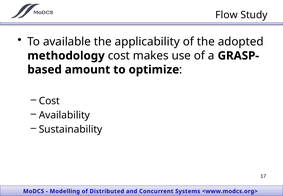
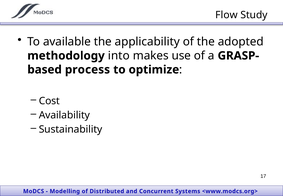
methodology cost: cost -> into
amount: amount -> process
